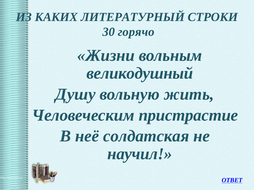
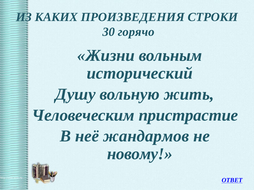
ЛИТЕРАТУРНЫЙ: ЛИТЕРАТУРНЫЙ -> ПРОИЗВЕДЕНИЯ
великодушный: великодушный -> исторический
солдатская: солдатская -> жандармов
научил: научил -> новому
